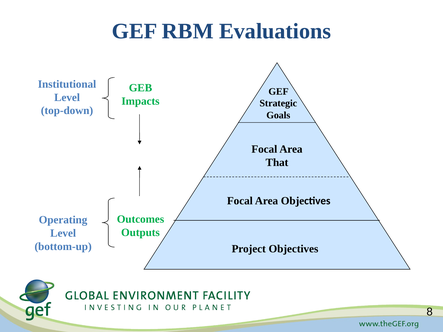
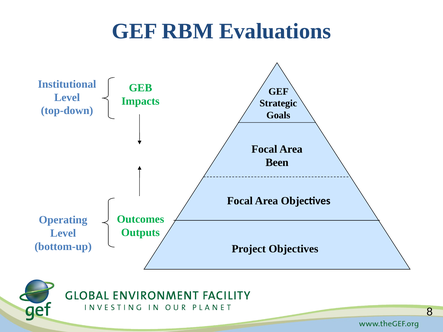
That: That -> Been
